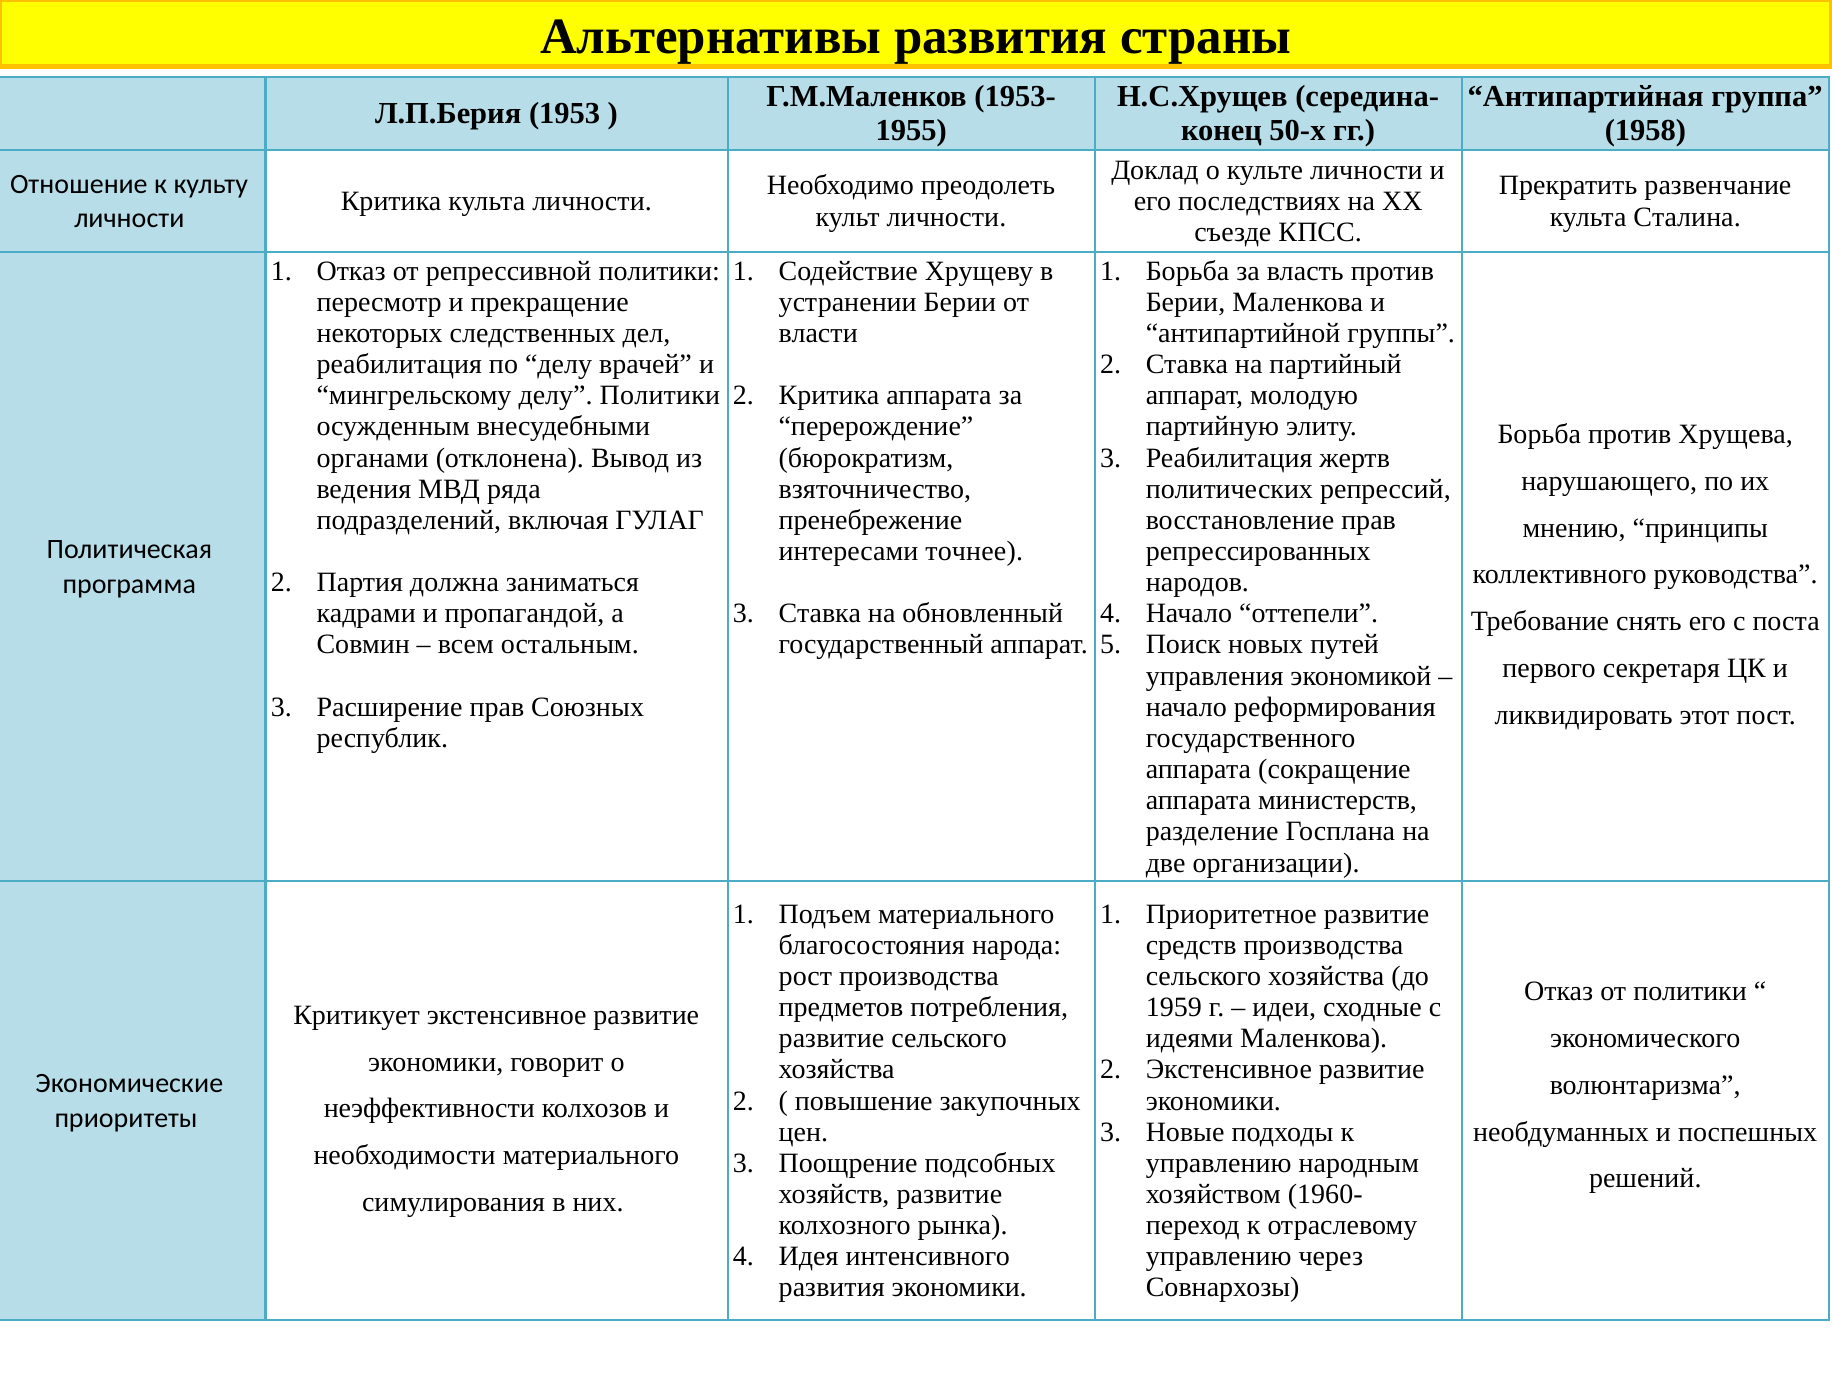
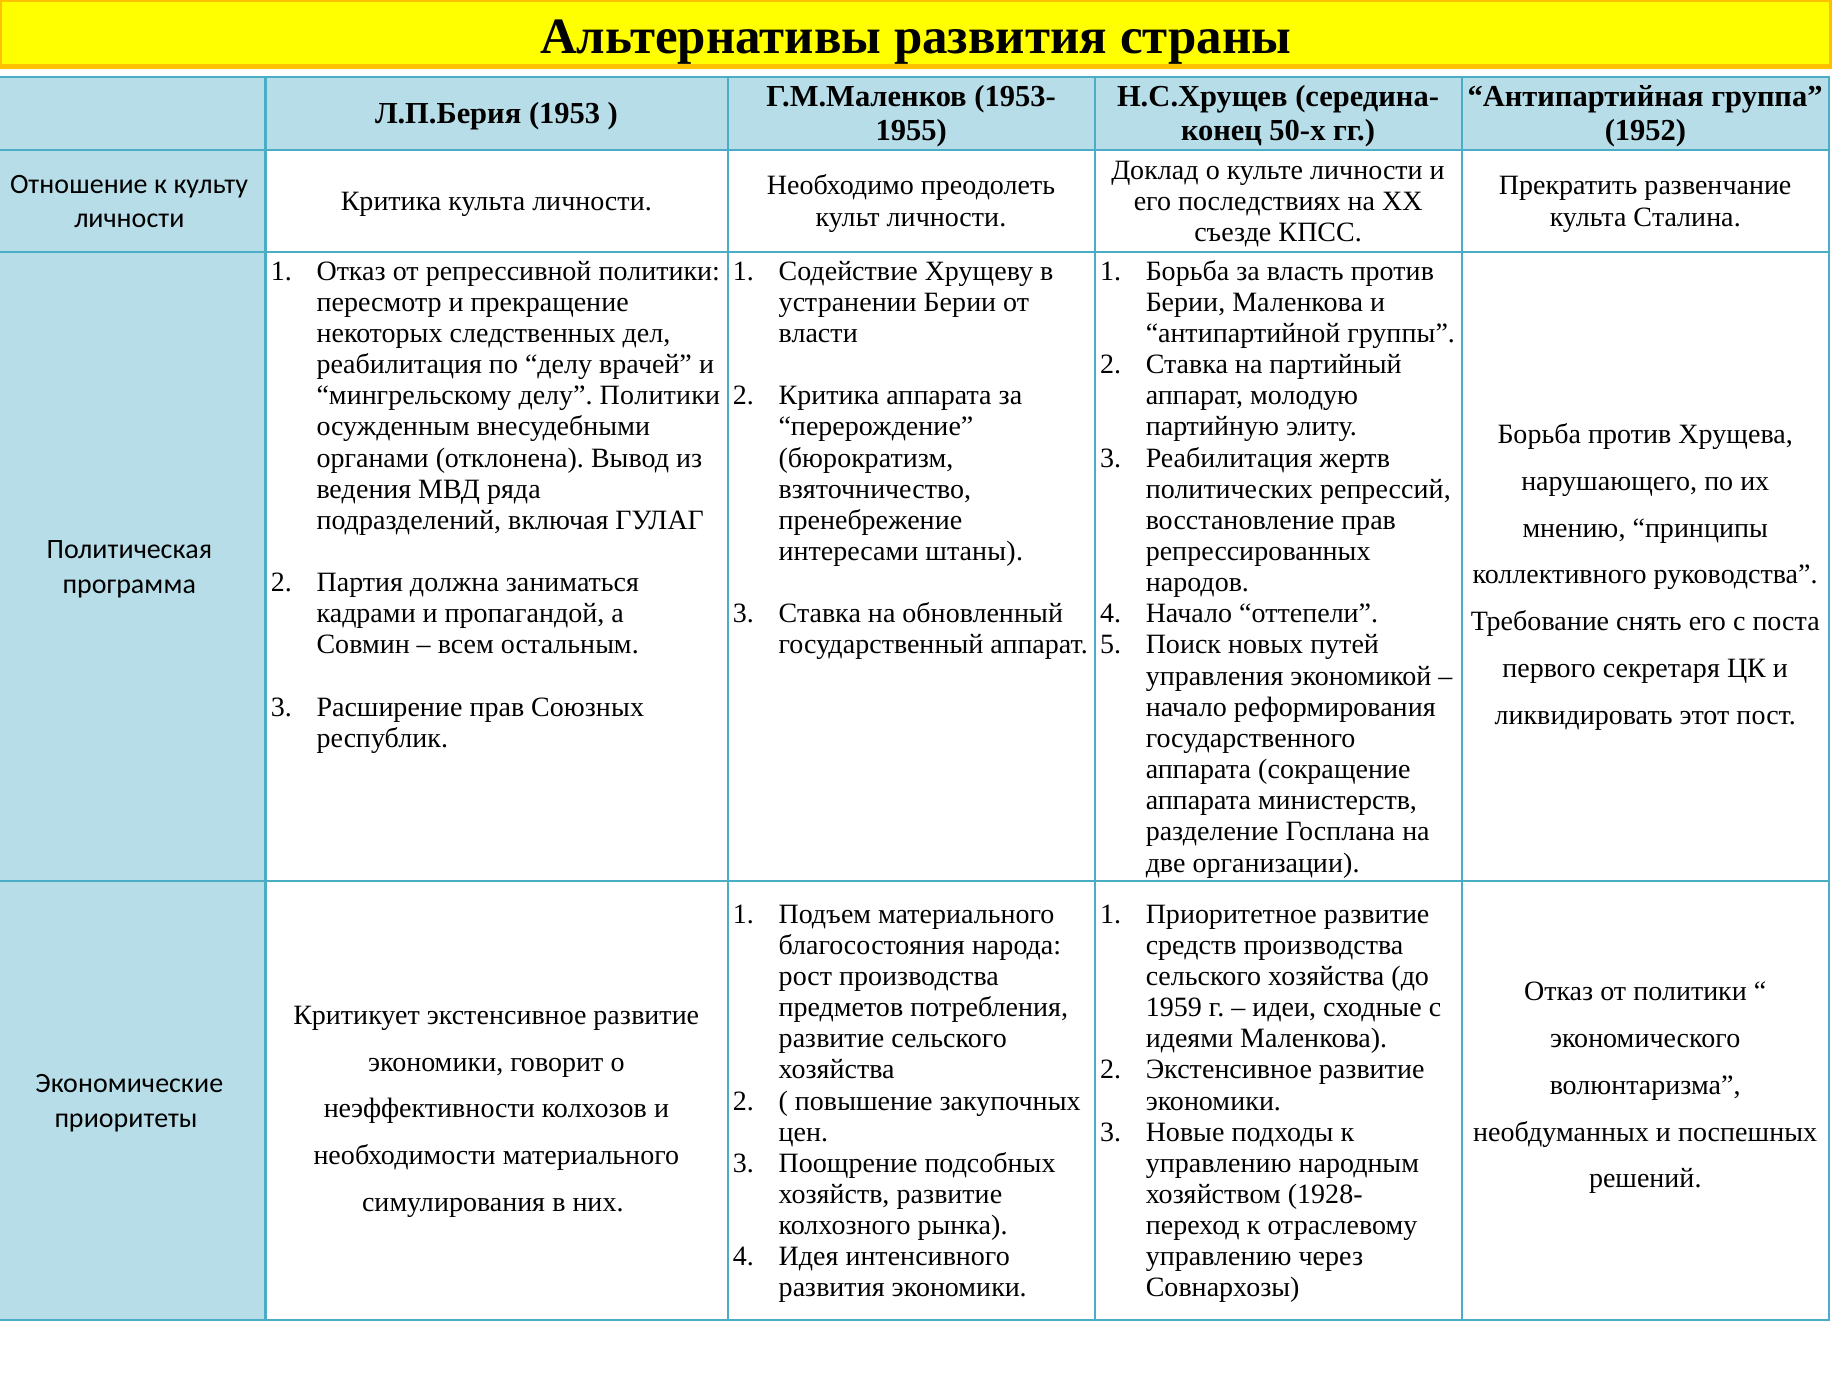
1958: 1958 -> 1952
точнее: точнее -> штаны
1960-: 1960- -> 1928-
